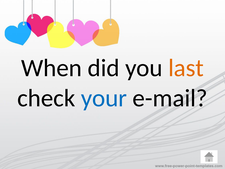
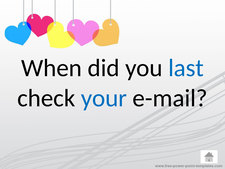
last colour: orange -> blue
